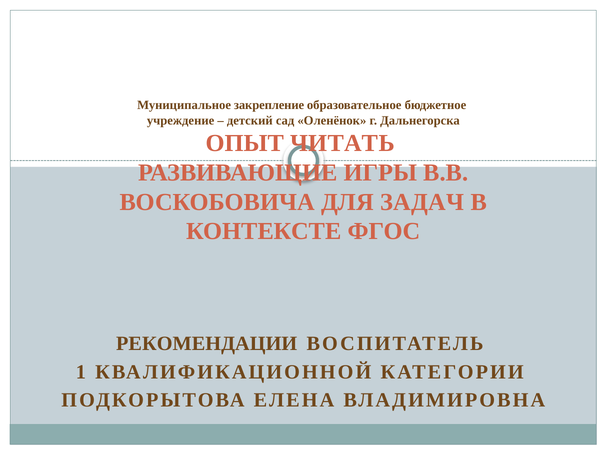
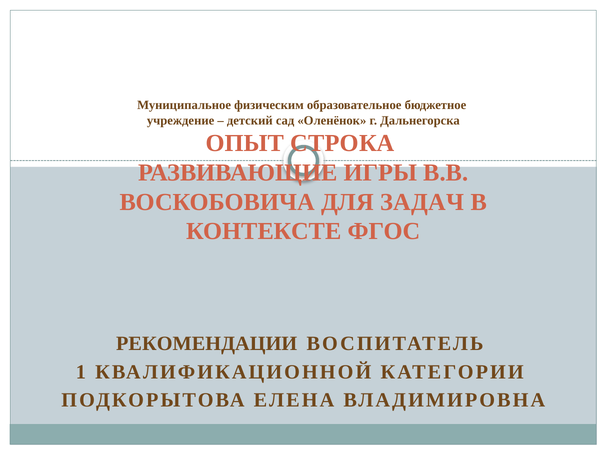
закрепление: закрепление -> физическим
ЧИТАТЬ: ЧИТАТЬ -> СТРОКА
